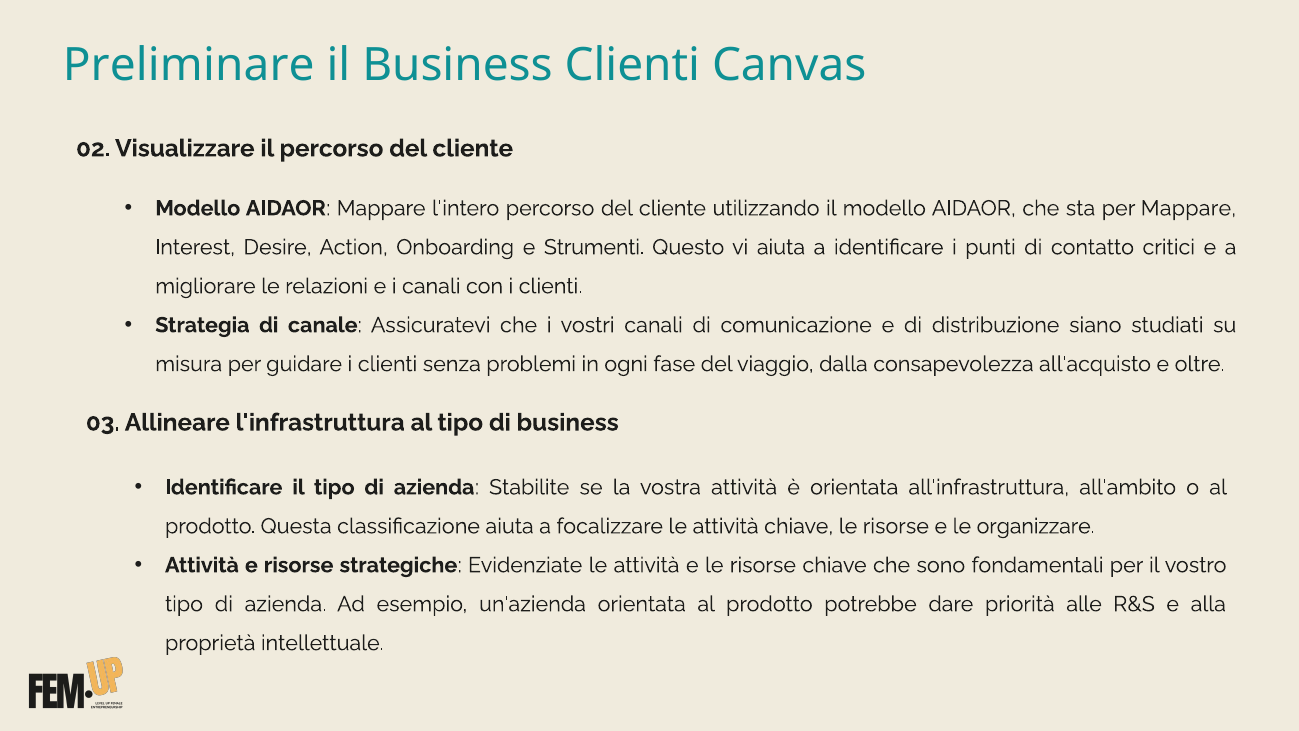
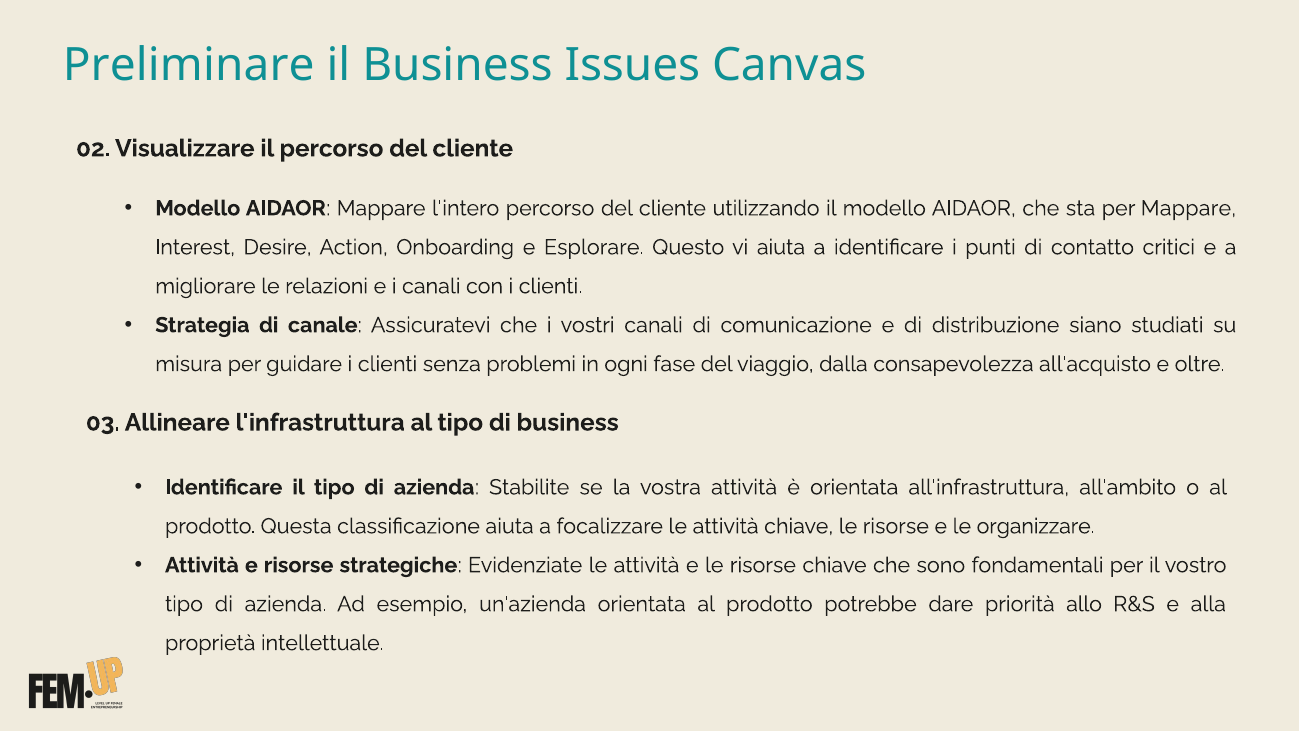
Business Clienti: Clienti -> Issues
Strumenti: Strumenti -> Esplorare
alle: alle -> allo
